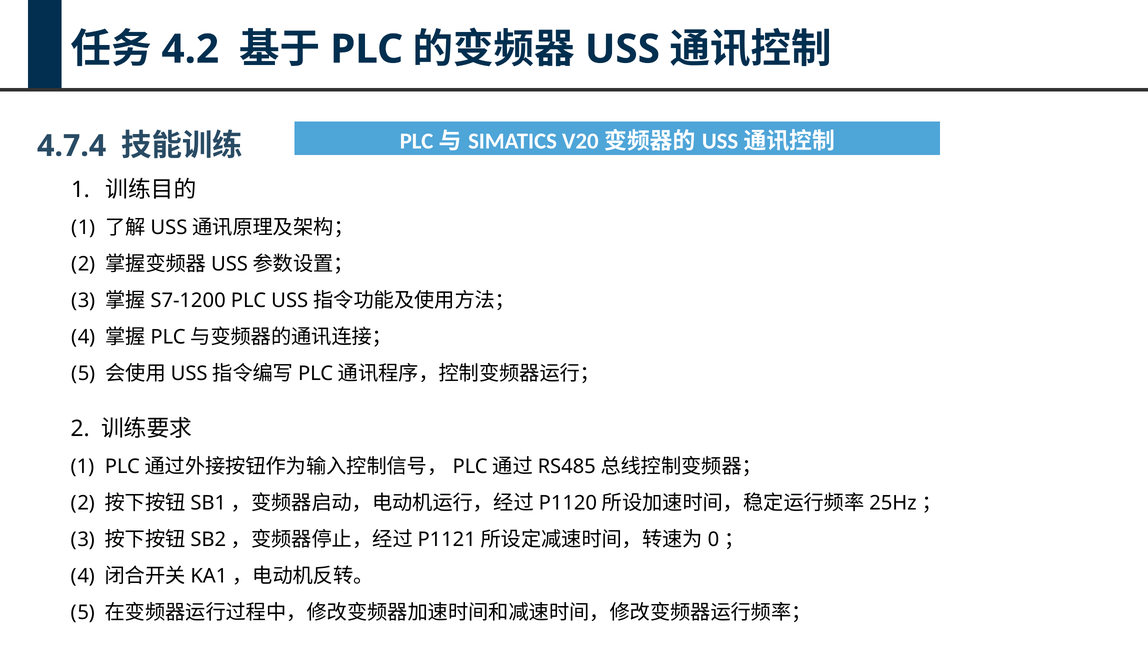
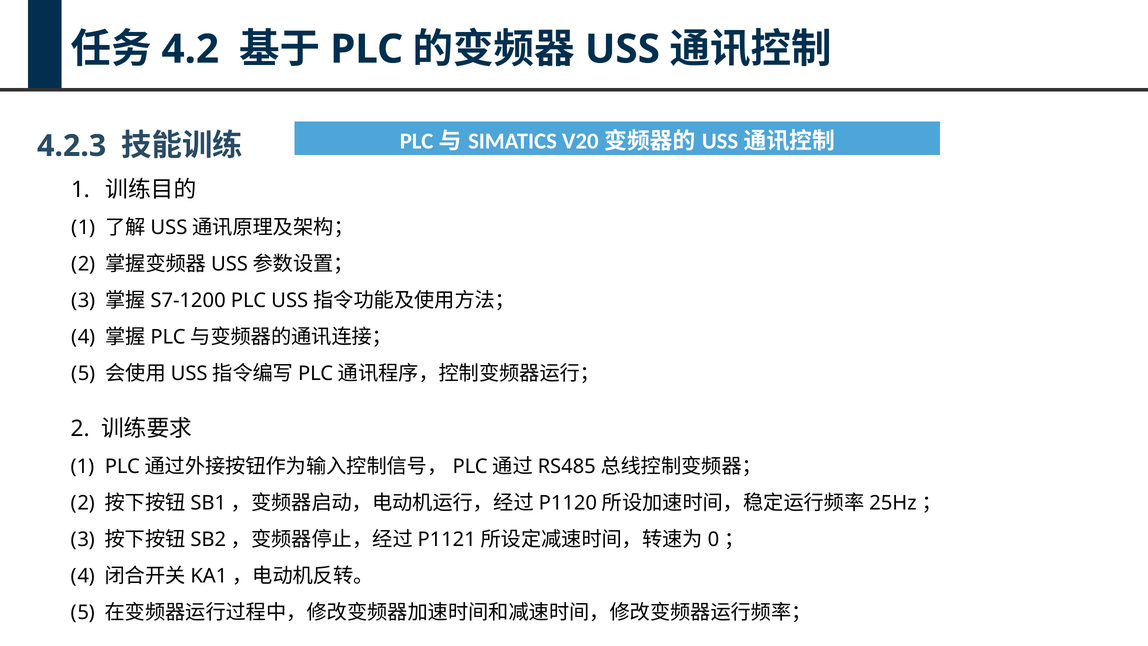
4.7.4: 4.7.4 -> 4.2.3
